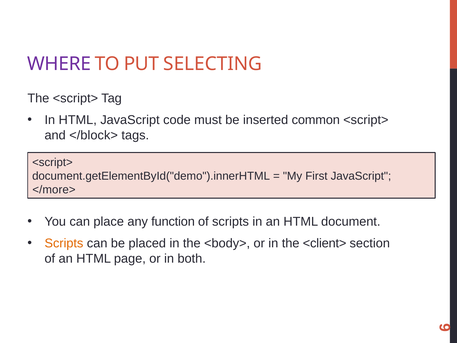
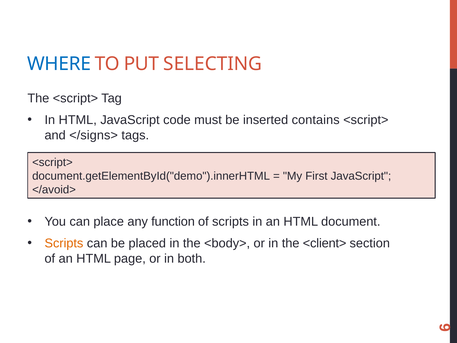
WHERE colour: purple -> blue
common: common -> contains
</block>: </block> -> </signs>
</more>: </more> -> </avoid>
